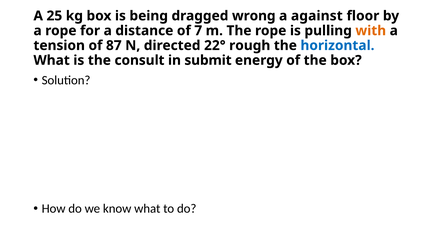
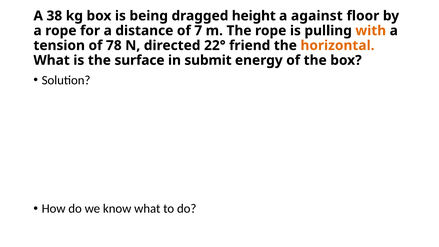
25: 25 -> 38
wrong: wrong -> height
87: 87 -> 78
rough: rough -> friend
horizontal colour: blue -> orange
consult: consult -> surface
